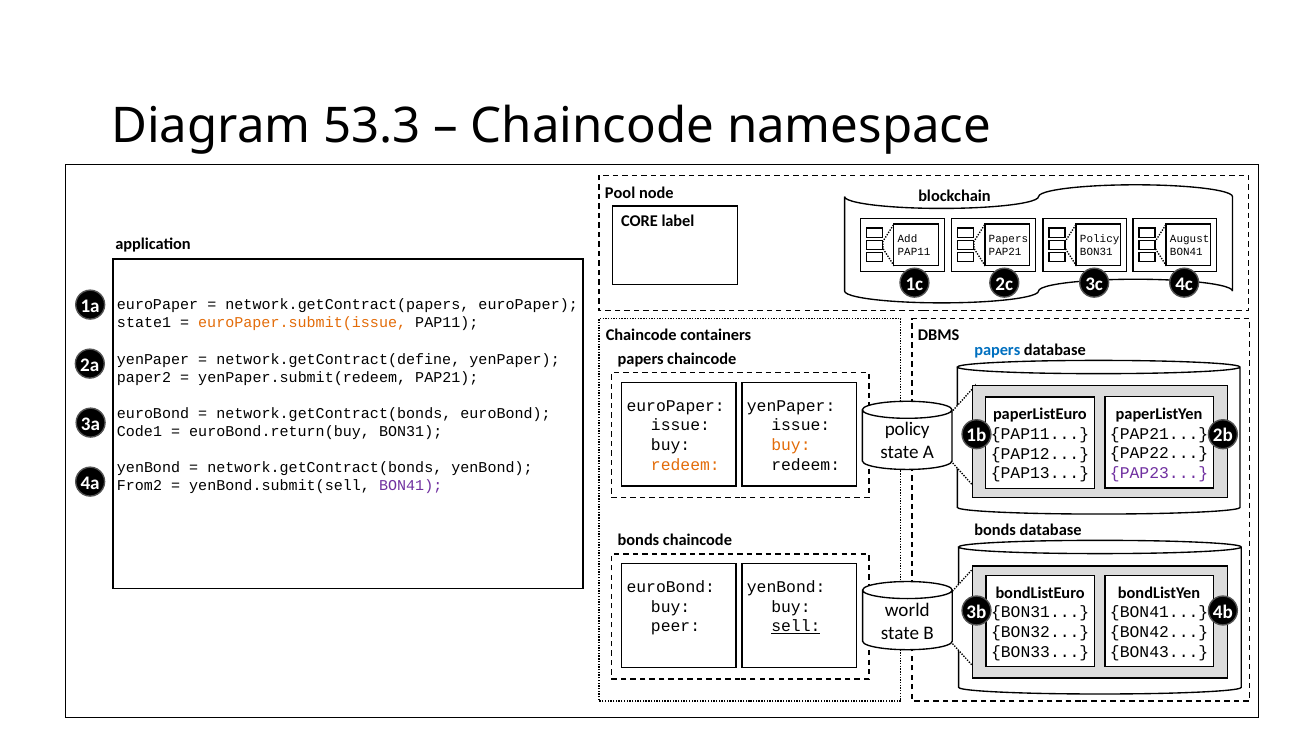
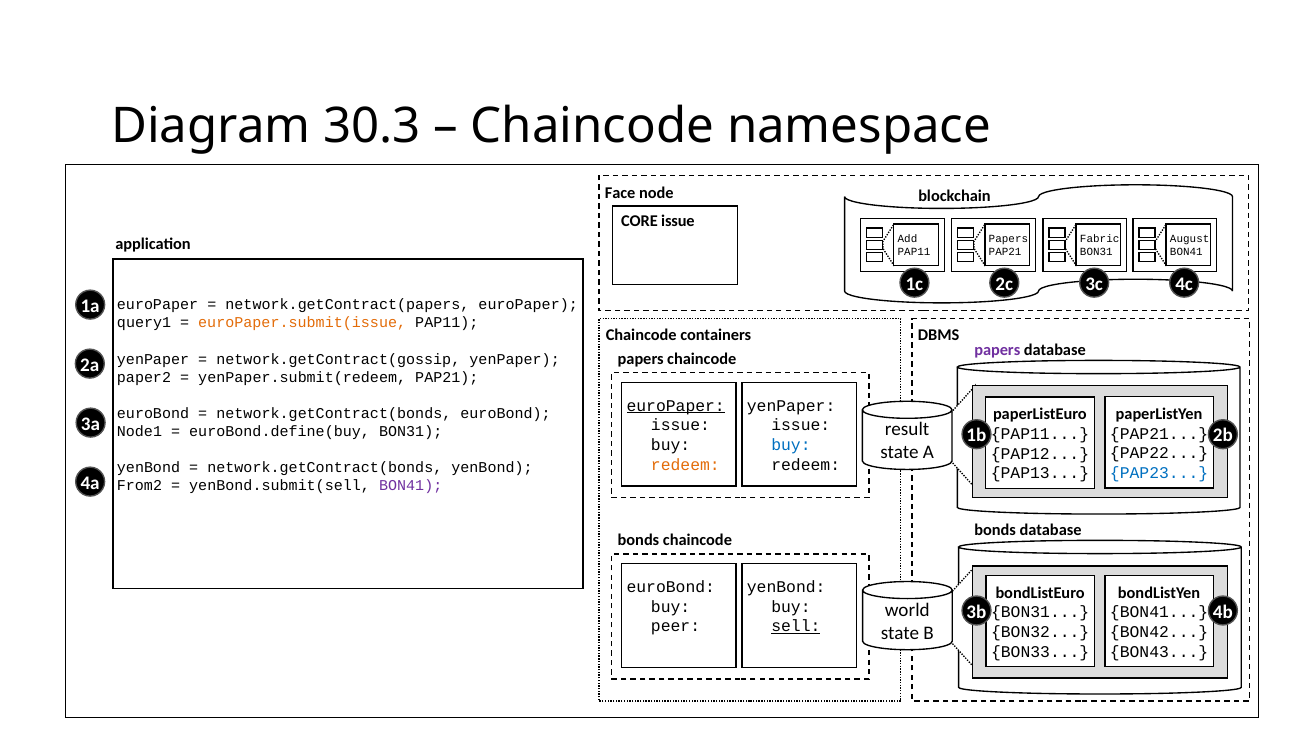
53.3: 53.3 -> 30.3
Pool: Pool -> Face
CORE label: label -> issue
Policy at (1100, 239): Policy -> Fabric
state1: state1 -> query1
papers at (997, 350) colour: blue -> purple
network.getContract(define: network.getContract(define -> network.getContract(gossip
euroPaper at (676, 406) underline: none -> present
policy at (907, 429): policy -> result
Code1: Code1 -> Node1
euroBond.return(buy: euroBond.return(buy -> euroBond.define(buy
buy at (791, 445) colour: orange -> blue
PAP23 colour: purple -> blue
